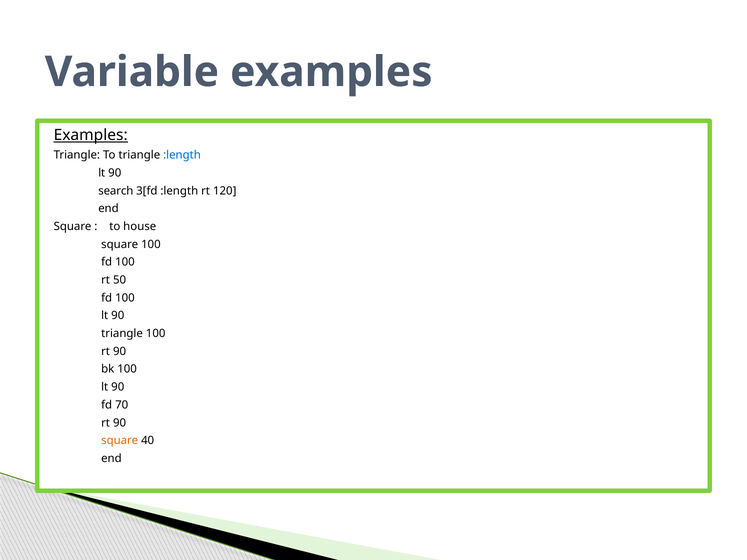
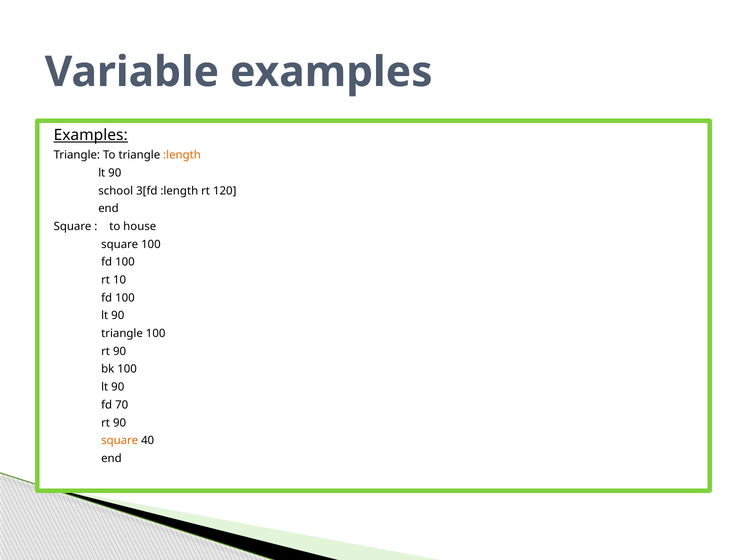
:length at (182, 155) colour: blue -> orange
search: search -> school
50: 50 -> 10
